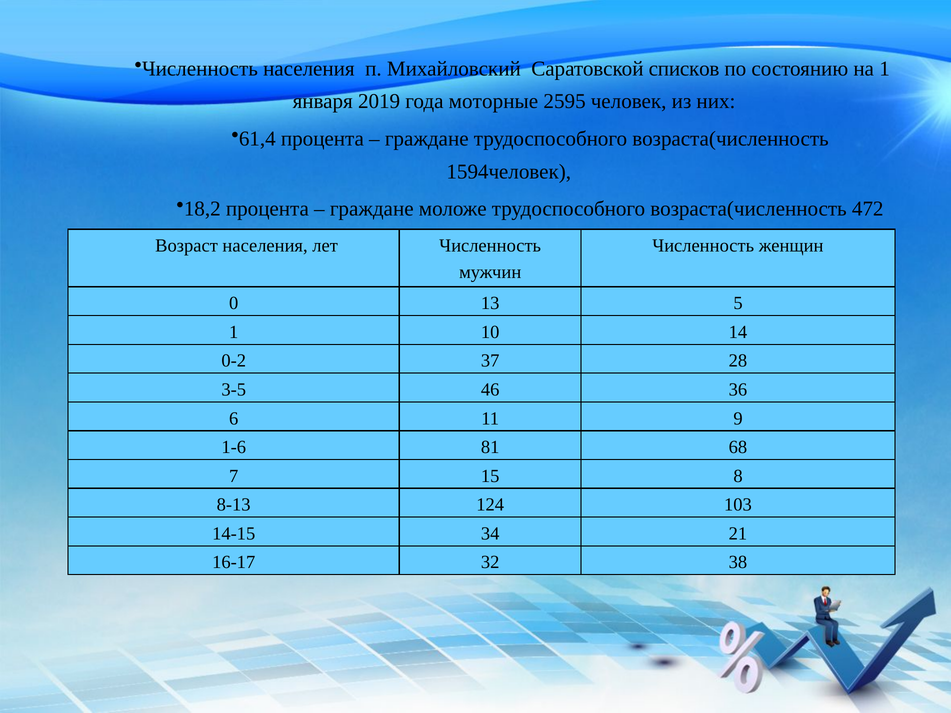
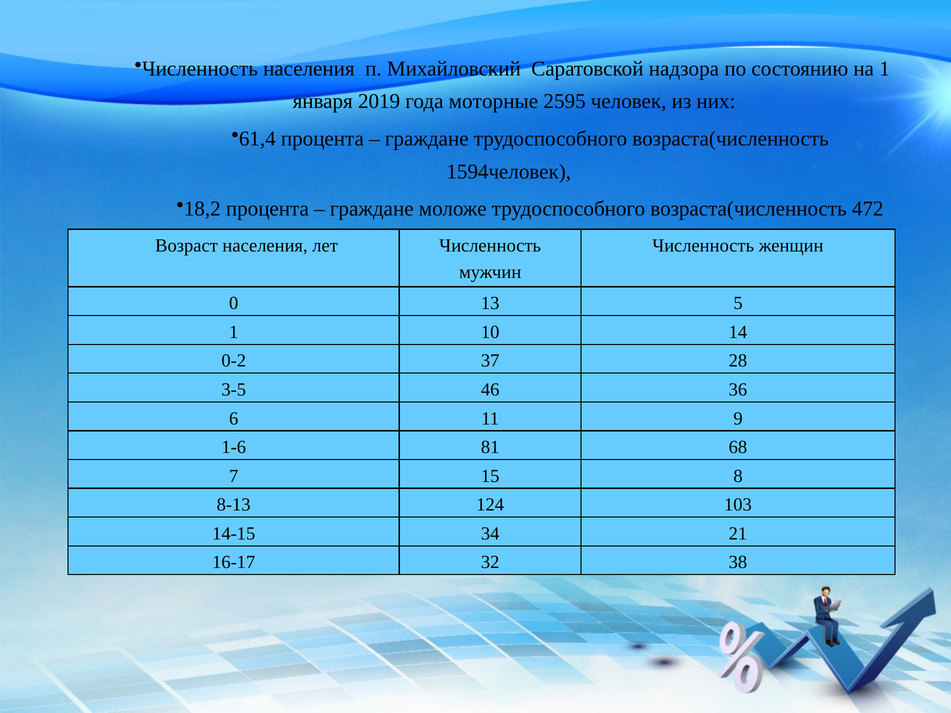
списков: списков -> надзора
